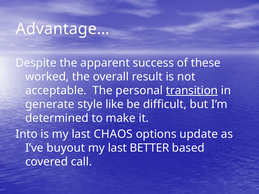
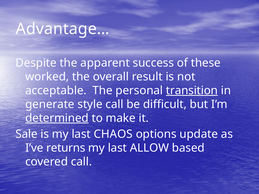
style like: like -> call
determined underline: none -> present
Into: Into -> Sale
buyout: buyout -> returns
BETTER: BETTER -> ALLOW
